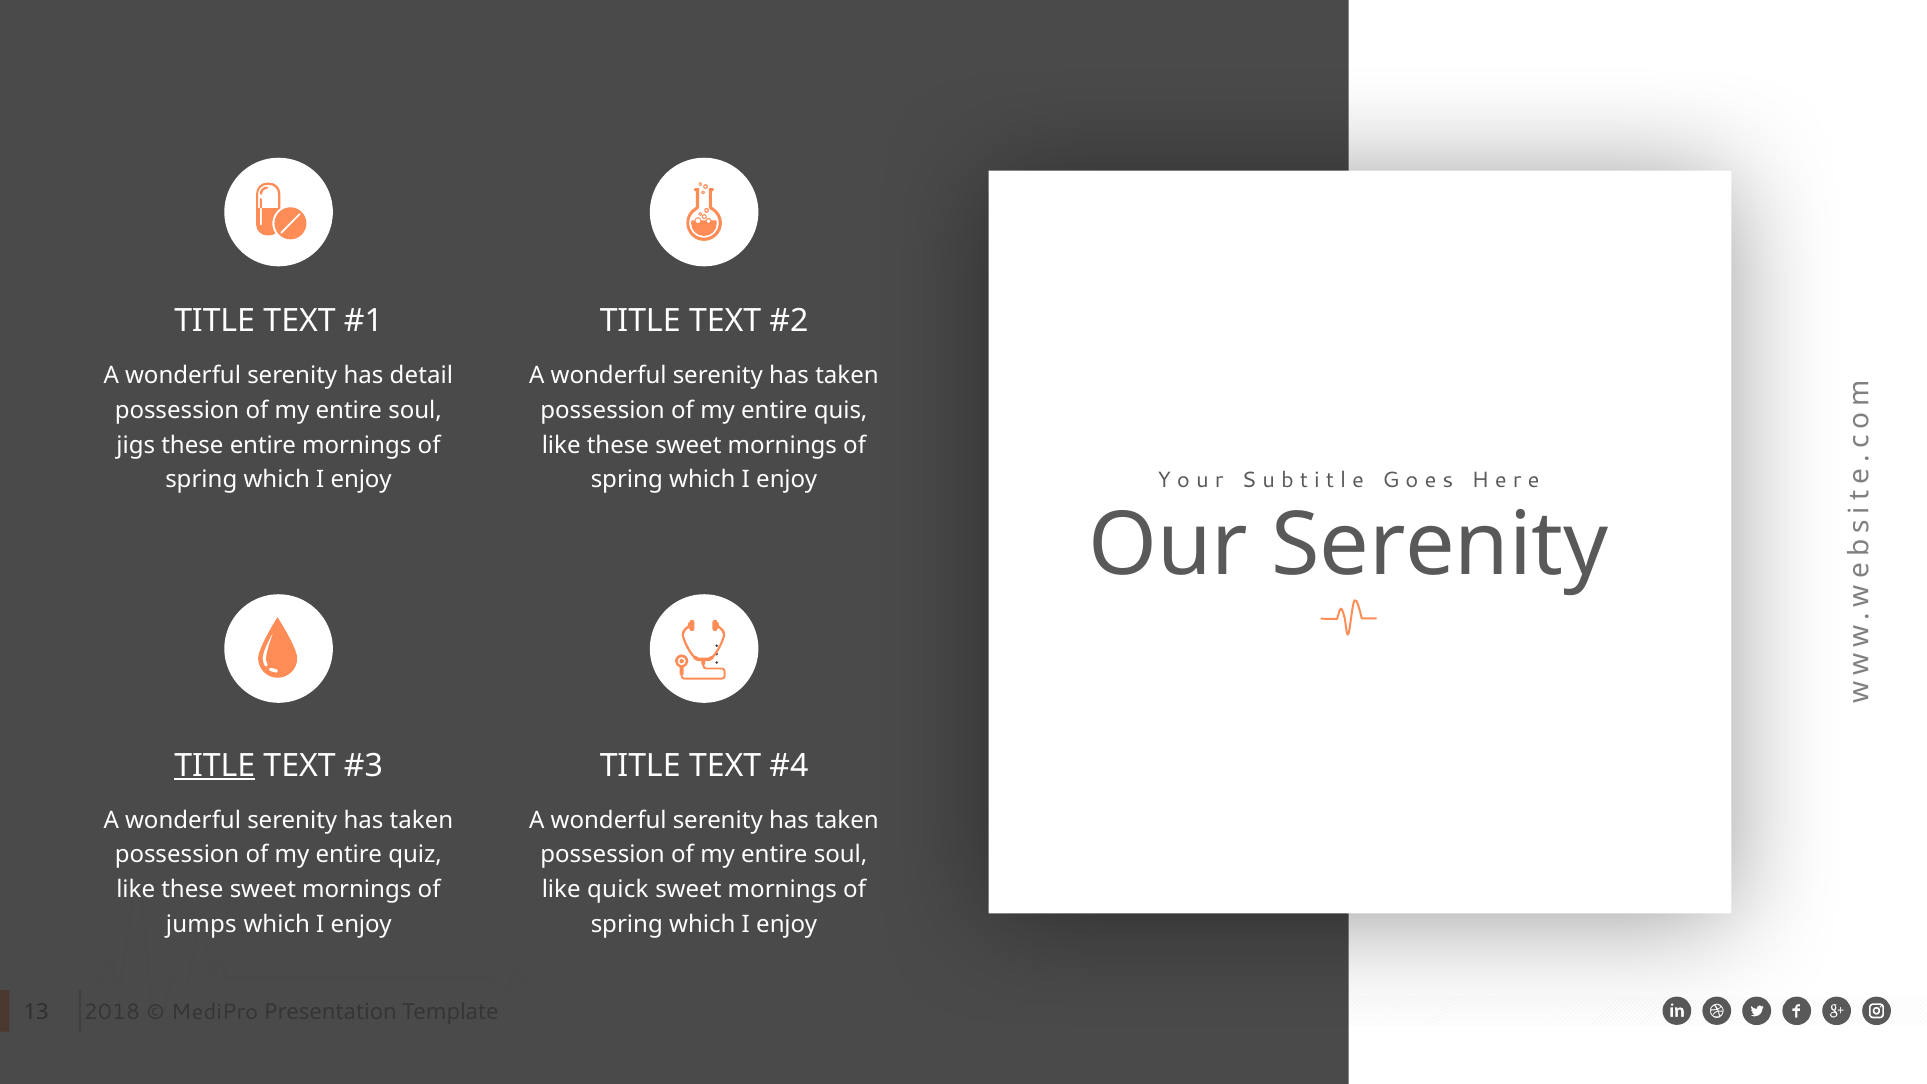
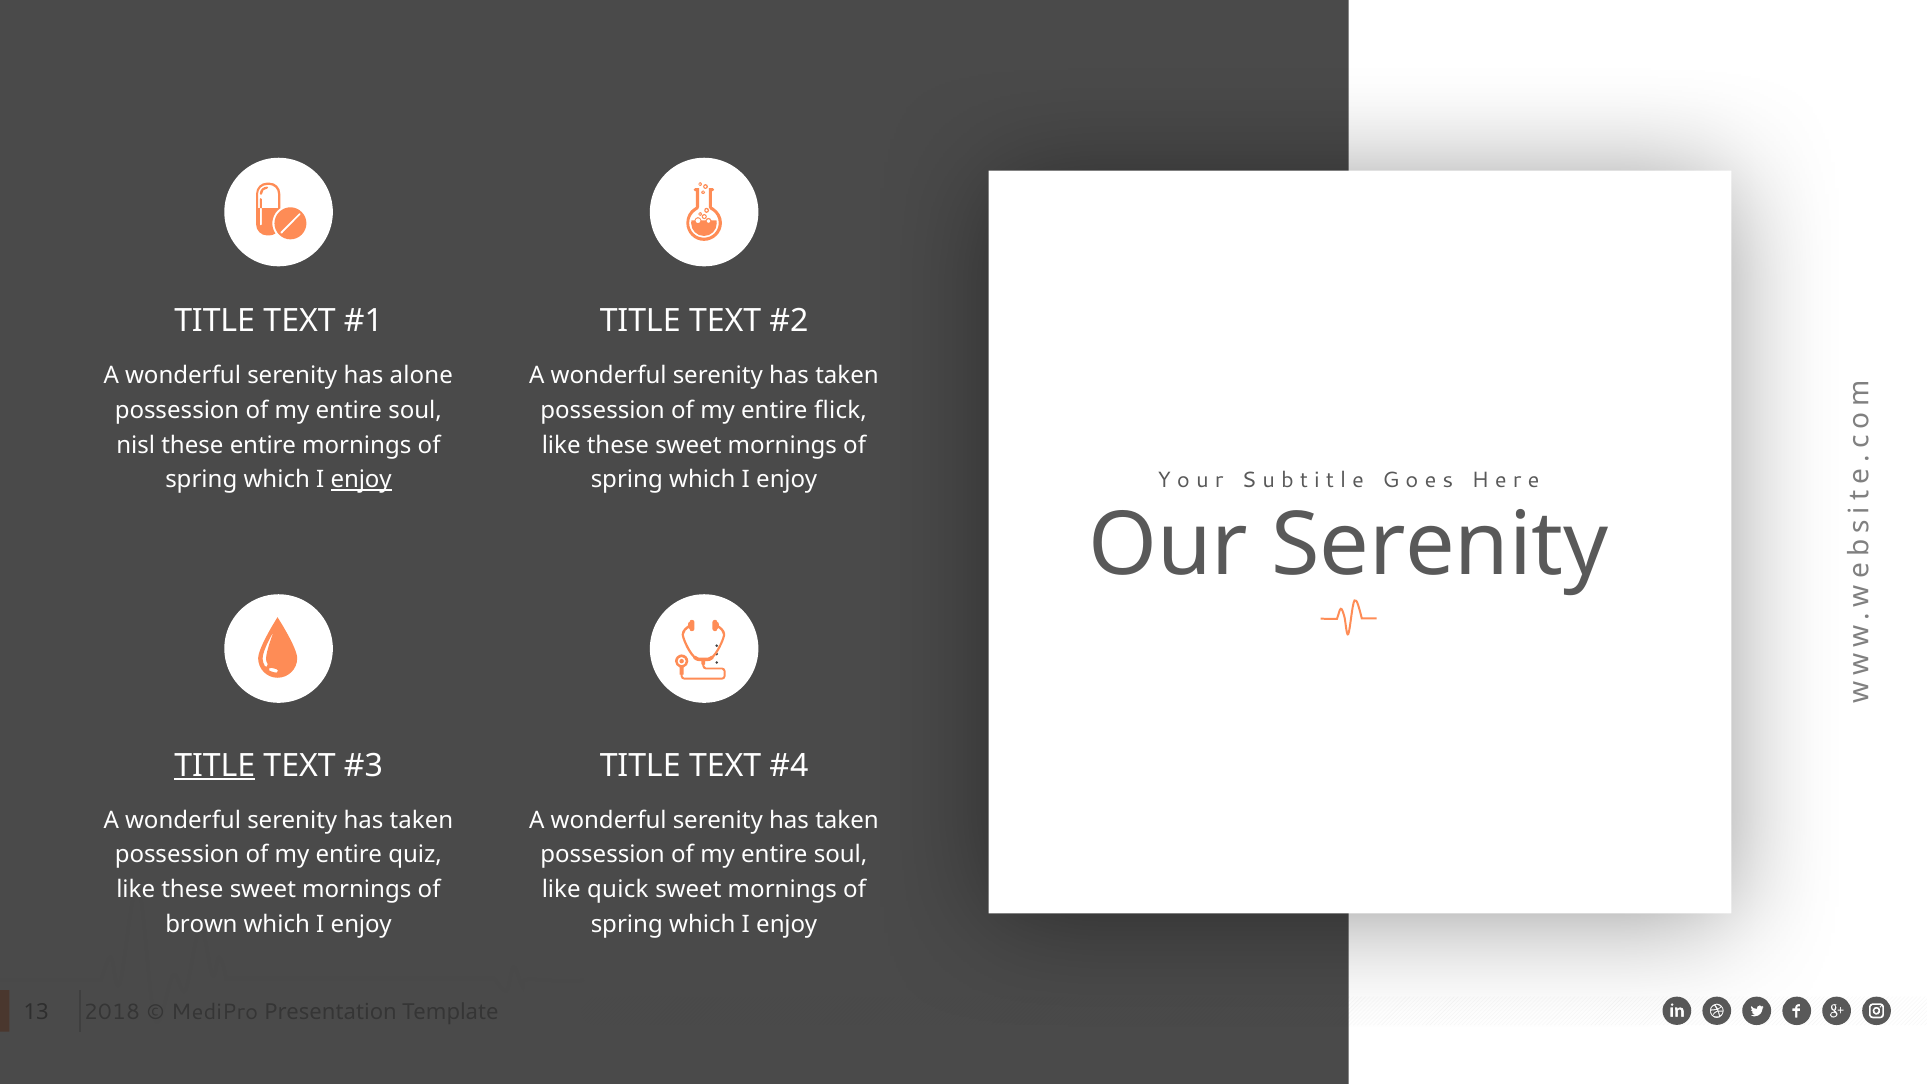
detail: detail -> alone
quis: quis -> flick
jigs: jigs -> nisl
enjoy at (361, 480) underline: none -> present
jumps: jumps -> brown
